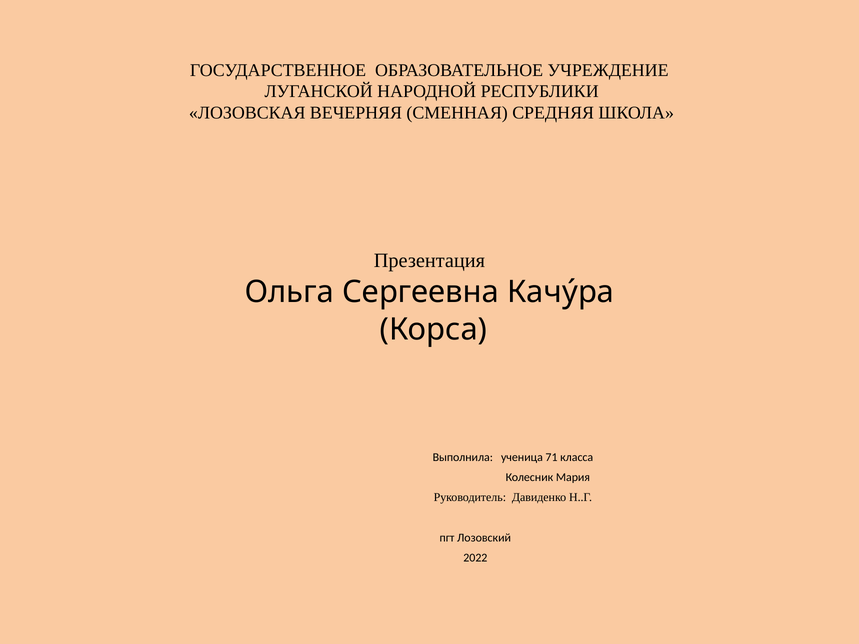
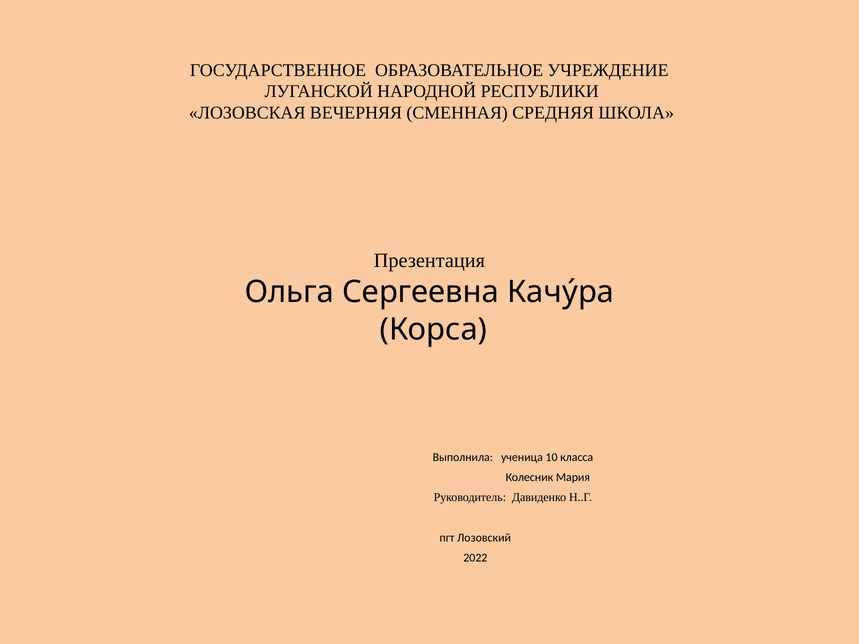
71: 71 -> 10
